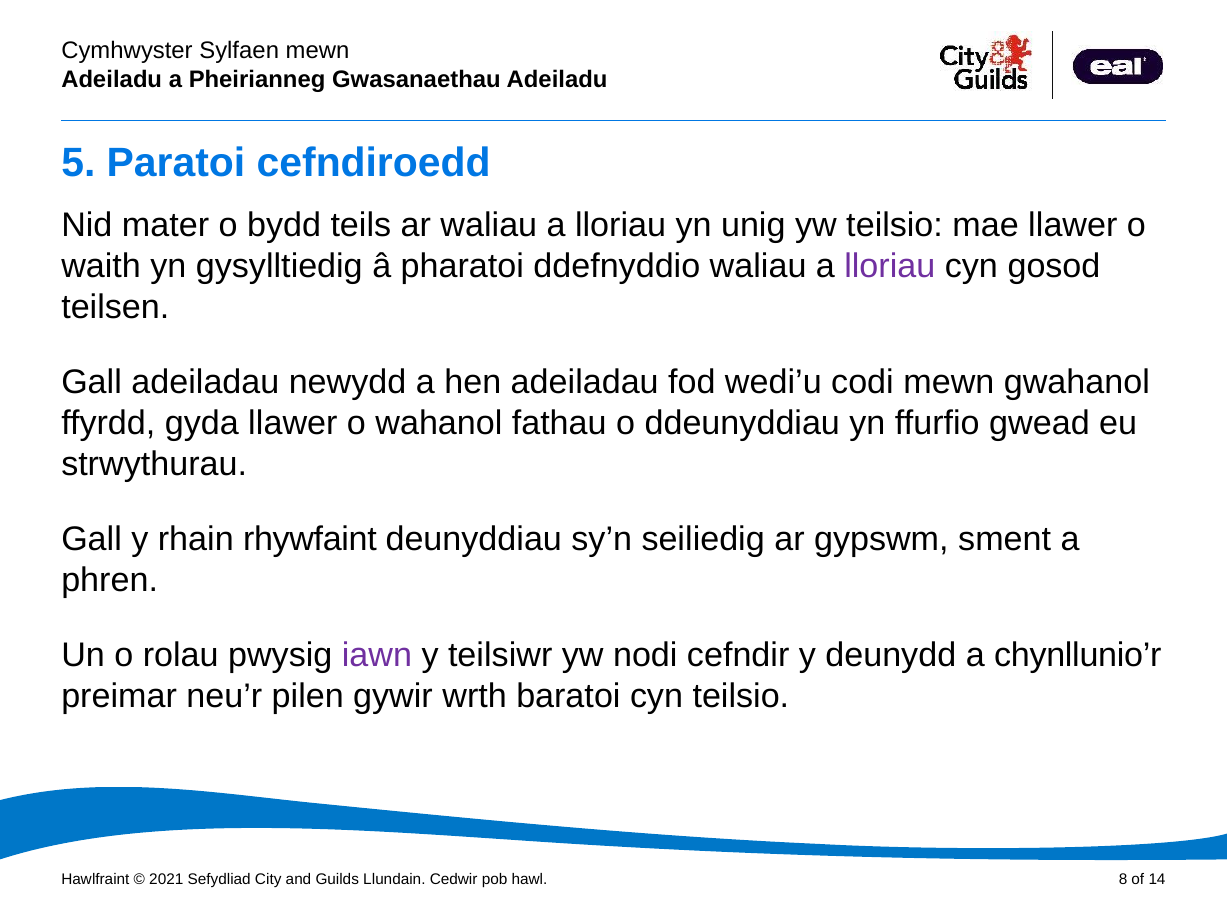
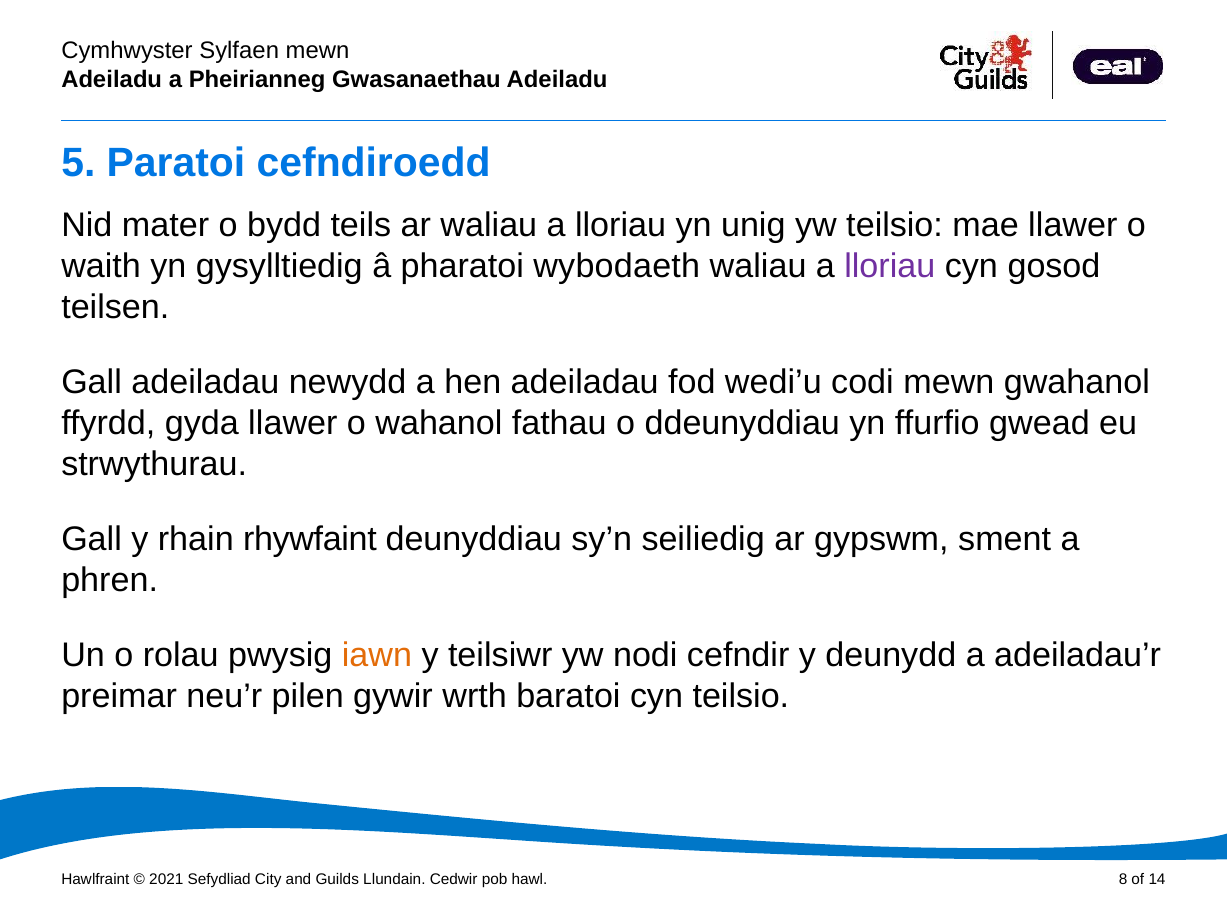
ddefnyddio: ddefnyddio -> wybodaeth
iawn colour: purple -> orange
chynllunio’r: chynllunio’r -> adeiladau’r
